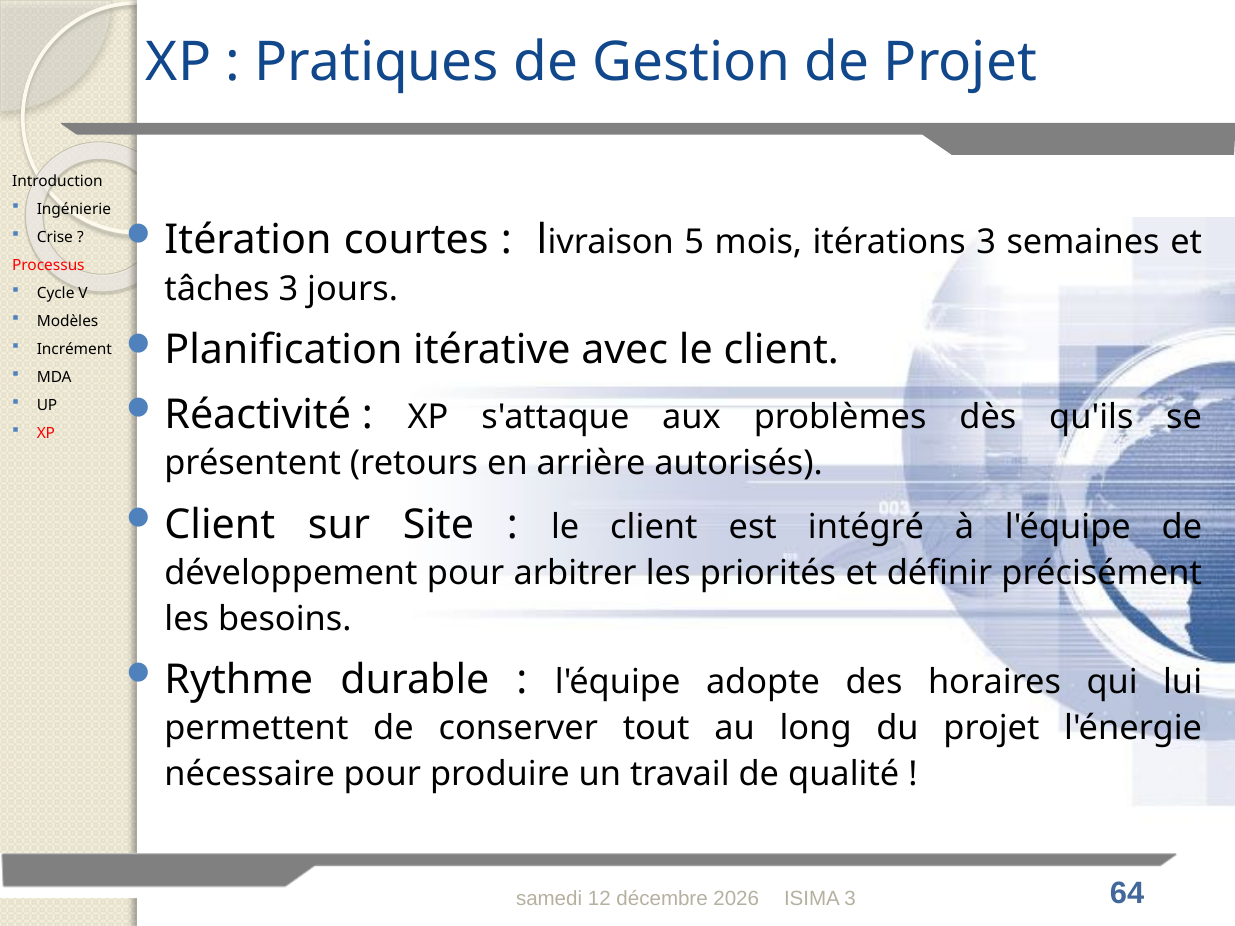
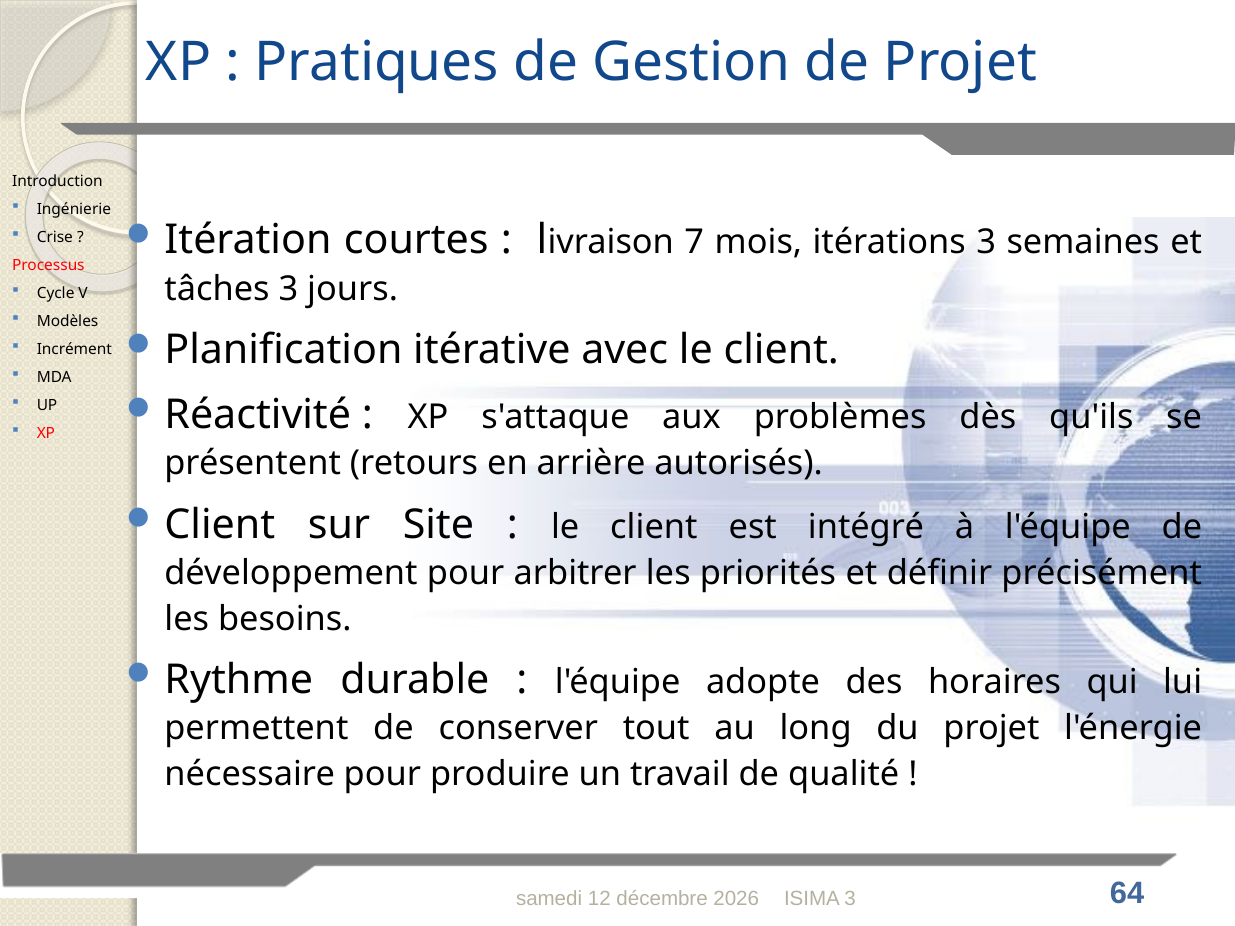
5: 5 -> 7
